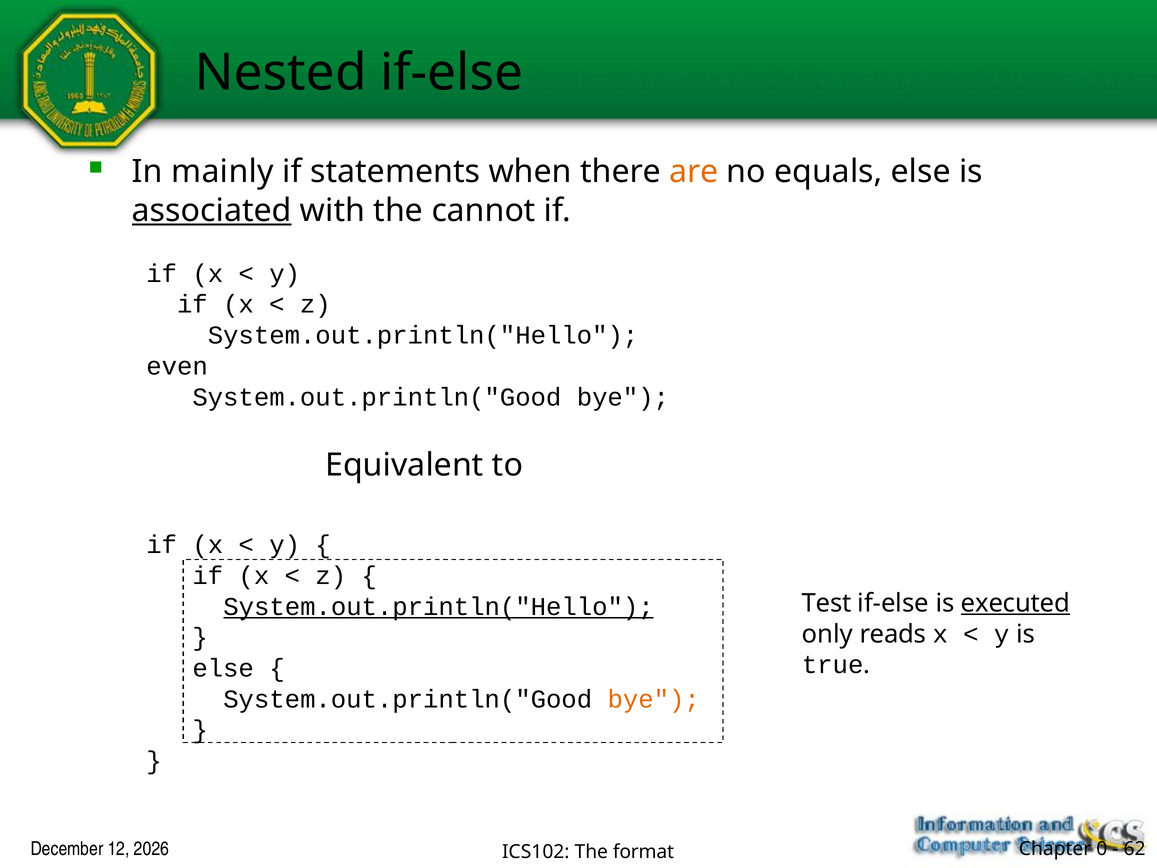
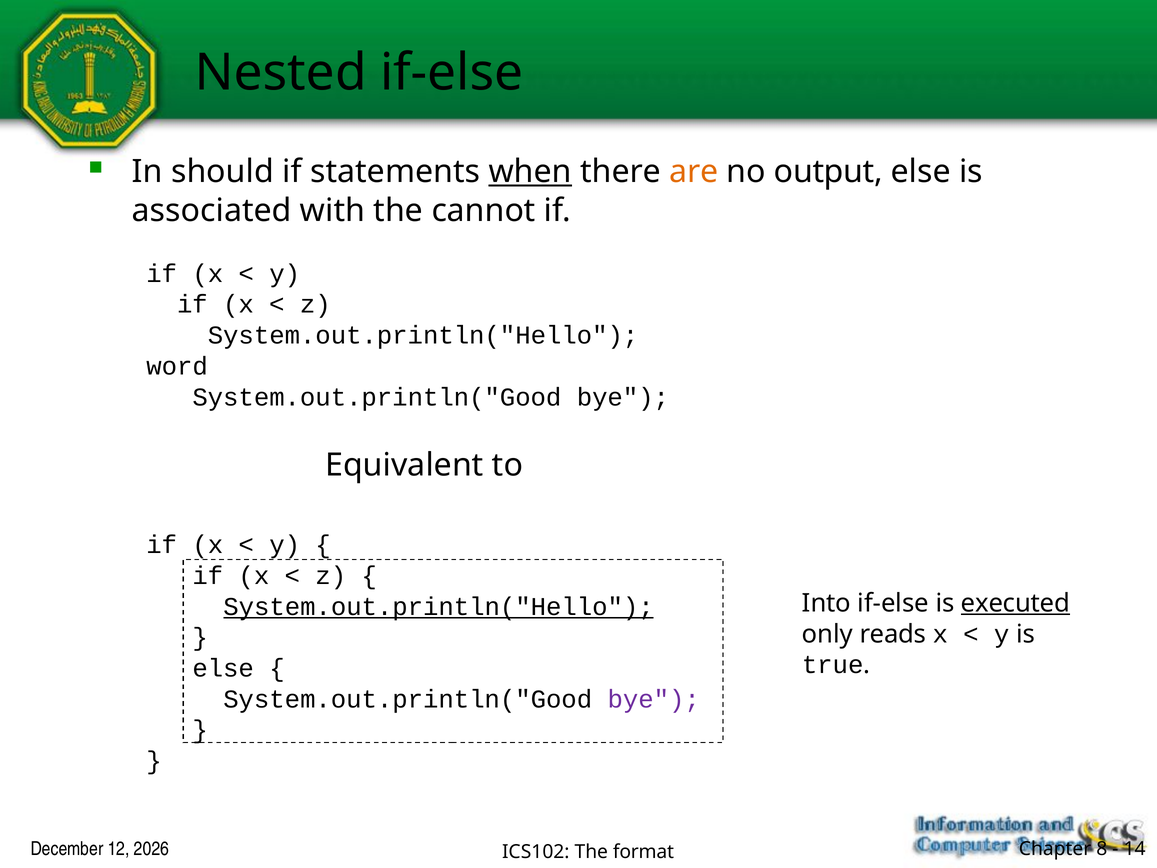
mainly: mainly -> should
when underline: none -> present
equals: equals -> output
associated underline: present -> none
even: even -> word
Test: Test -> Into
bye at (654, 699) colour: orange -> purple
0: 0 -> 8
62: 62 -> 14
